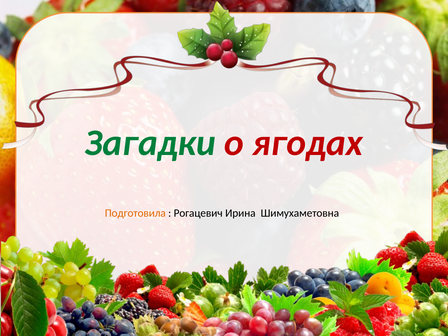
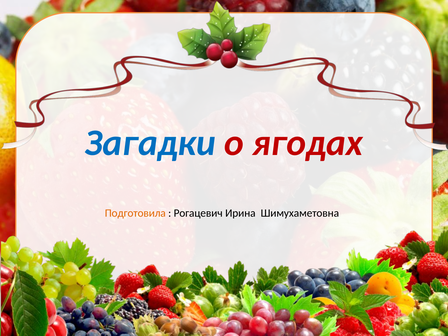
Загадки colour: green -> blue
